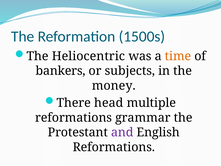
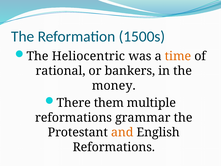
bankers: bankers -> rational
subjects: subjects -> bankers
head: head -> them
and colour: purple -> orange
